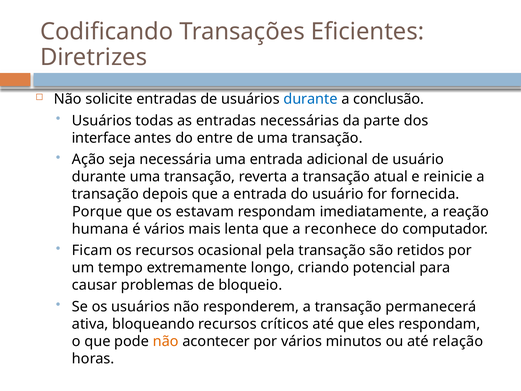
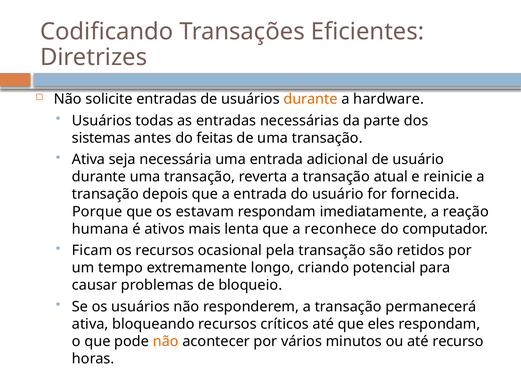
durante at (311, 99) colour: blue -> orange
conclusão: conclusão -> hardware
interface: interface -> sistemas
entre: entre -> feitas
Ação at (88, 159): Ação -> Ativa
é vários: vários -> ativos
relação: relação -> recurso
